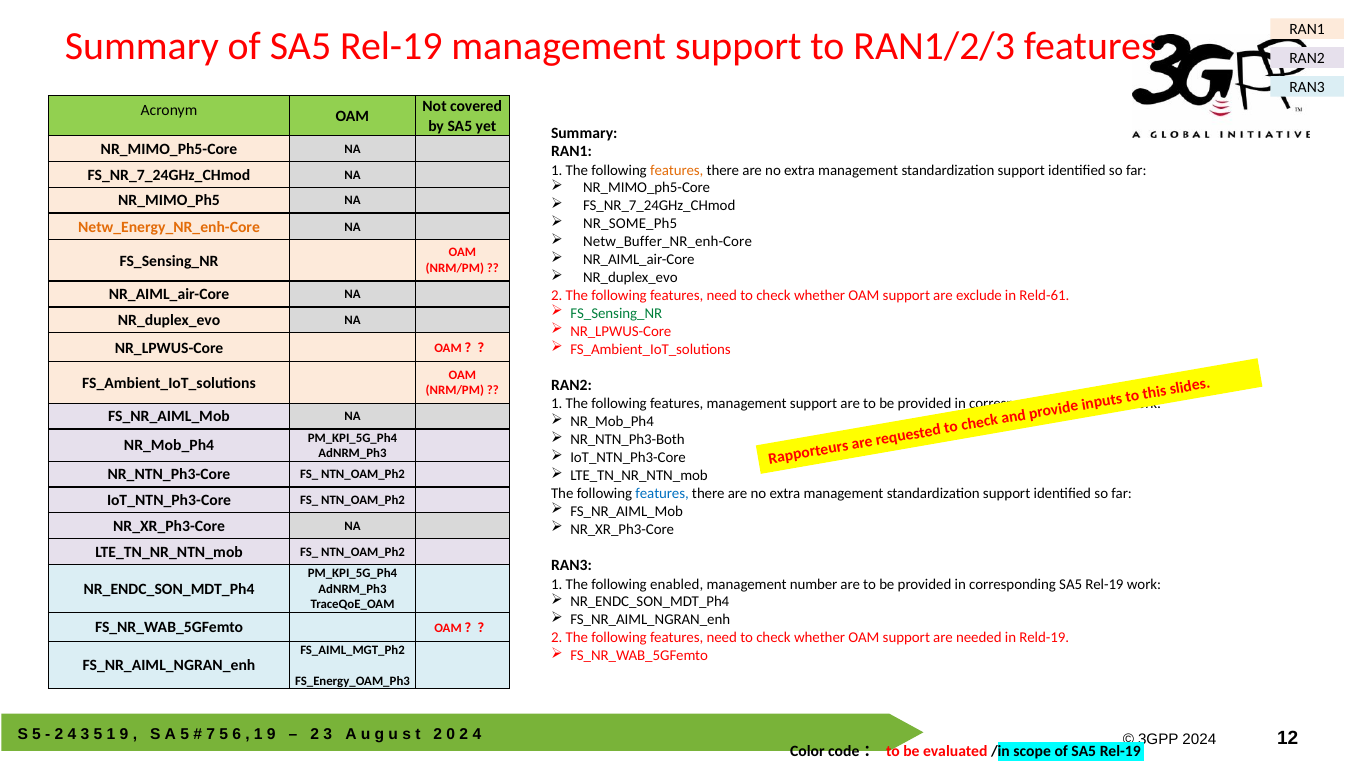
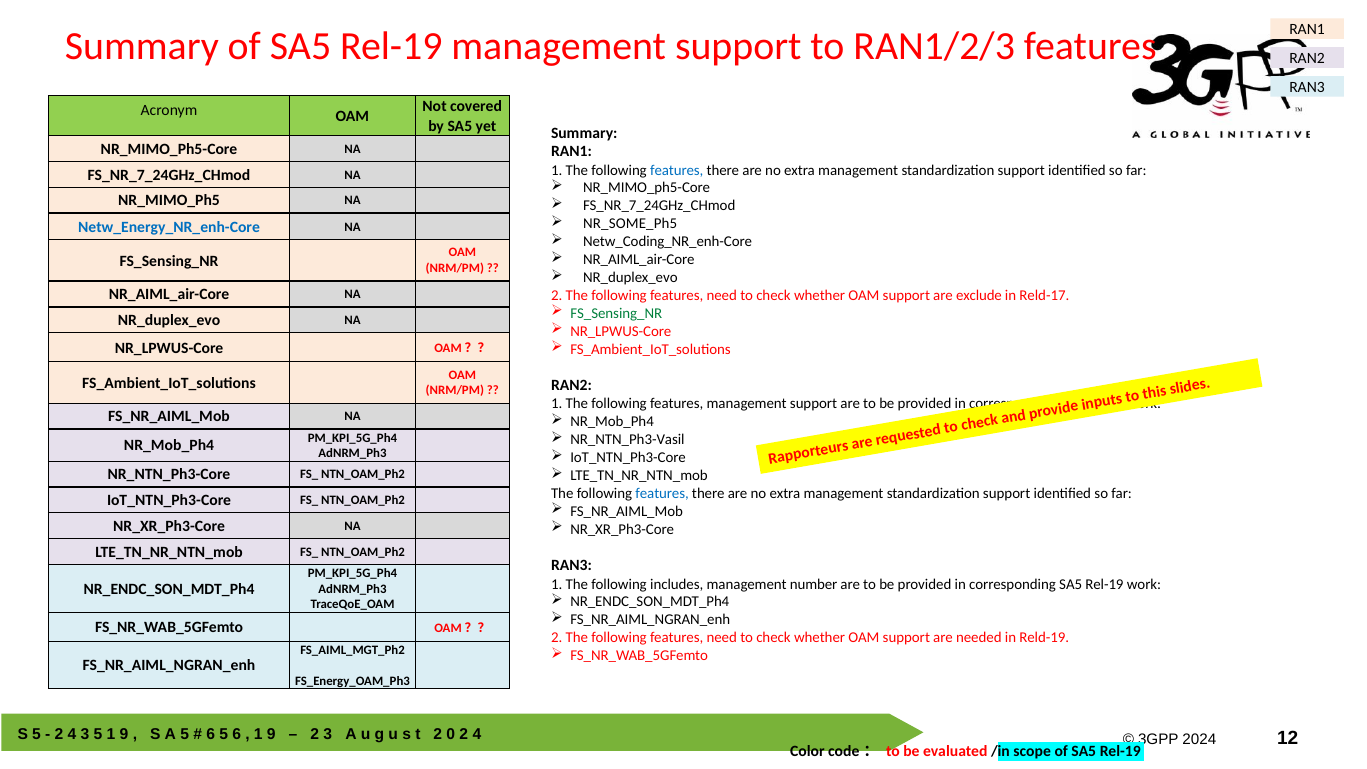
features at (677, 170) colour: orange -> blue
Netw_Energy_NR_enh-Core colour: orange -> blue
Netw_Buffer_NR_enh-Core: Netw_Buffer_NR_enh-Core -> Netw_Coding_NR_enh-Core
Reld-61: Reld-61 -> Reld-17
NR_NTN_Ph3-Both: NR_NTN_Ph3-Both -> NR_NTN_Ph3-Vasil
enabled: enabled -> includes
7 at (211, 734): 7 -> 6
